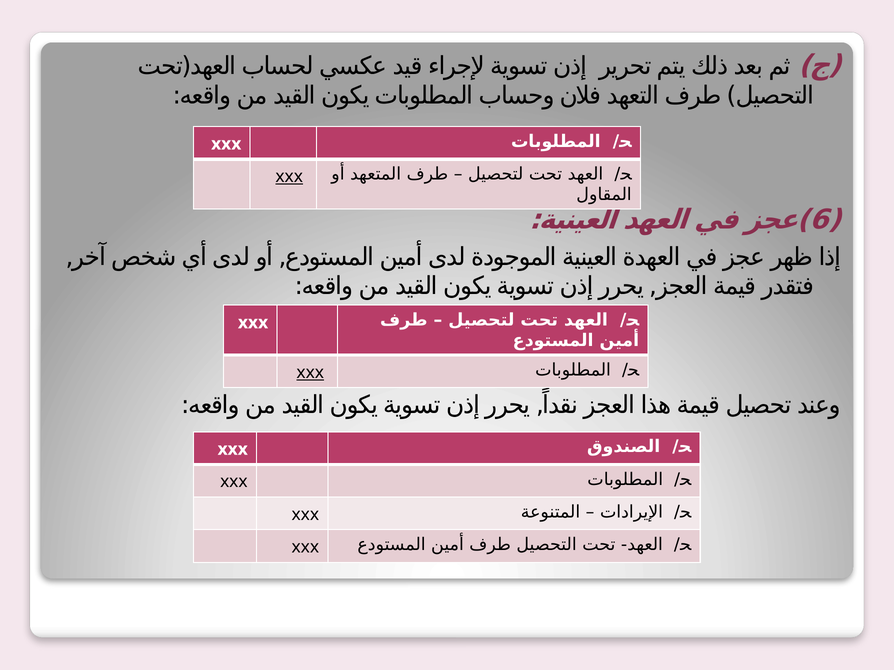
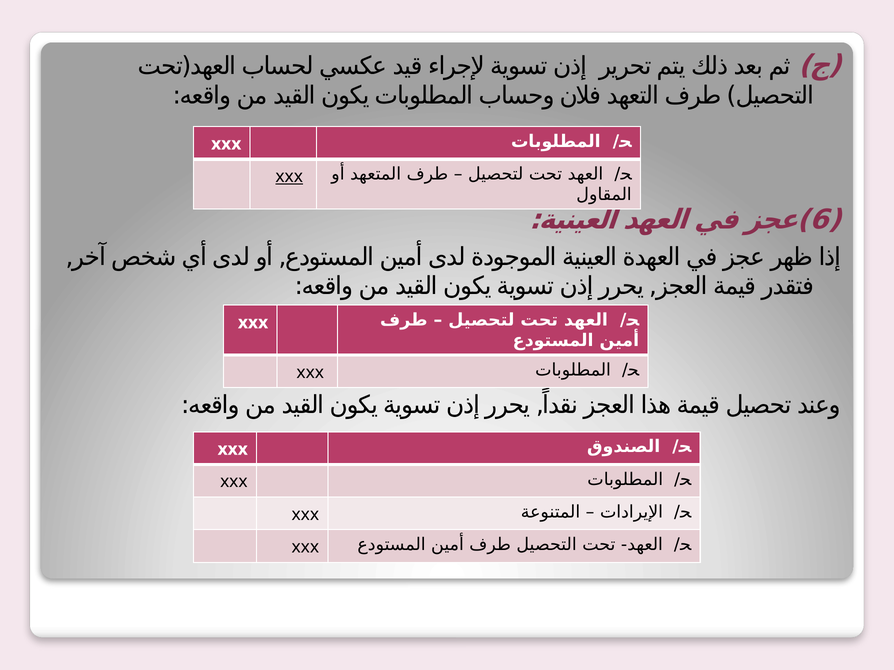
xxx at (310, 373) underline: present -> none
